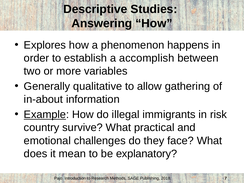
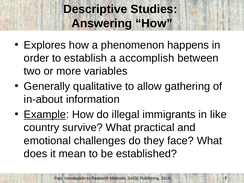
risk: risk -> like
explanatory: explanatory -> established
